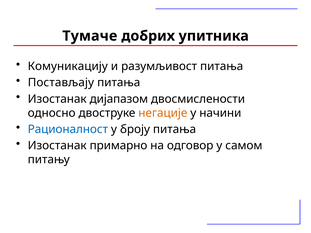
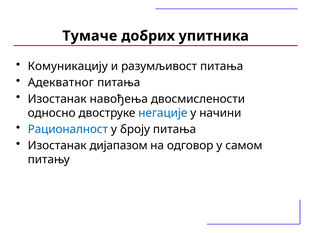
Постављају: Постављају -> Адекватног
дијапазом: дијапазом -> навођења
негације colour: orange -> blue
примарно: примарно -> дијапазом
